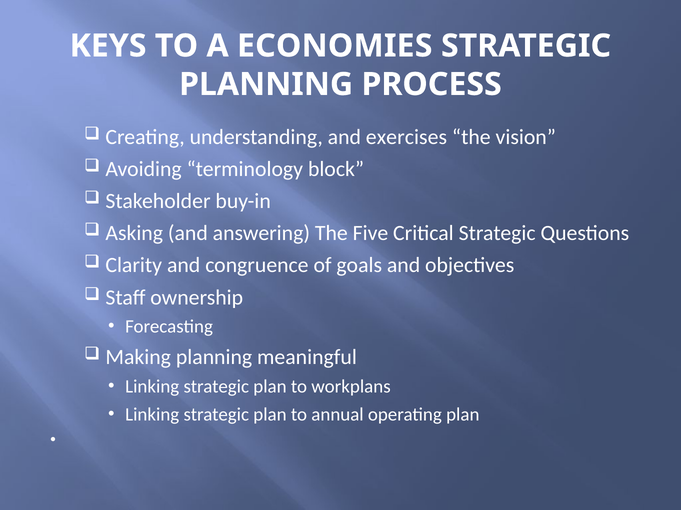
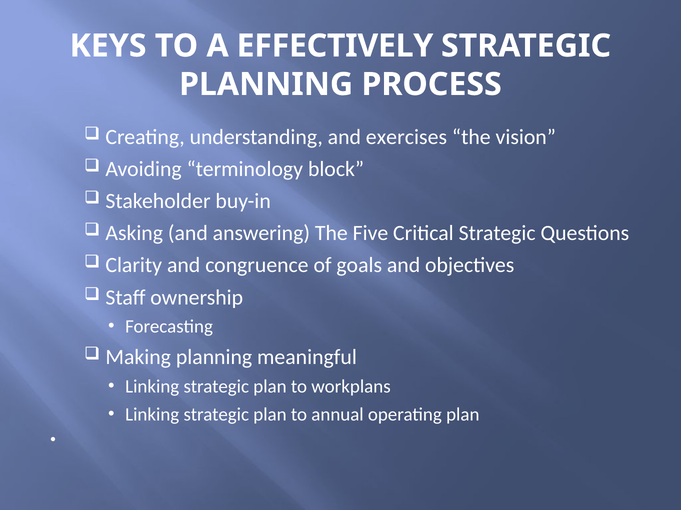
ECONOMIES: ECONOMIES -> EFFECTIVELY
